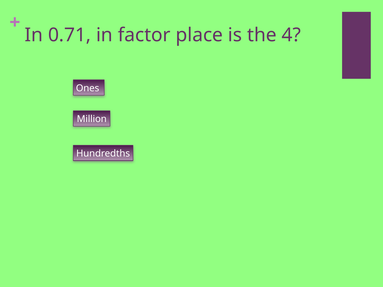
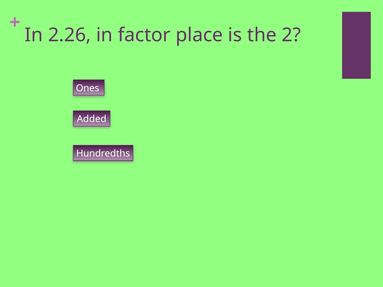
0.71: 0.71 -> 2.26
4: 4 -> 2
Million: Million -> Added
